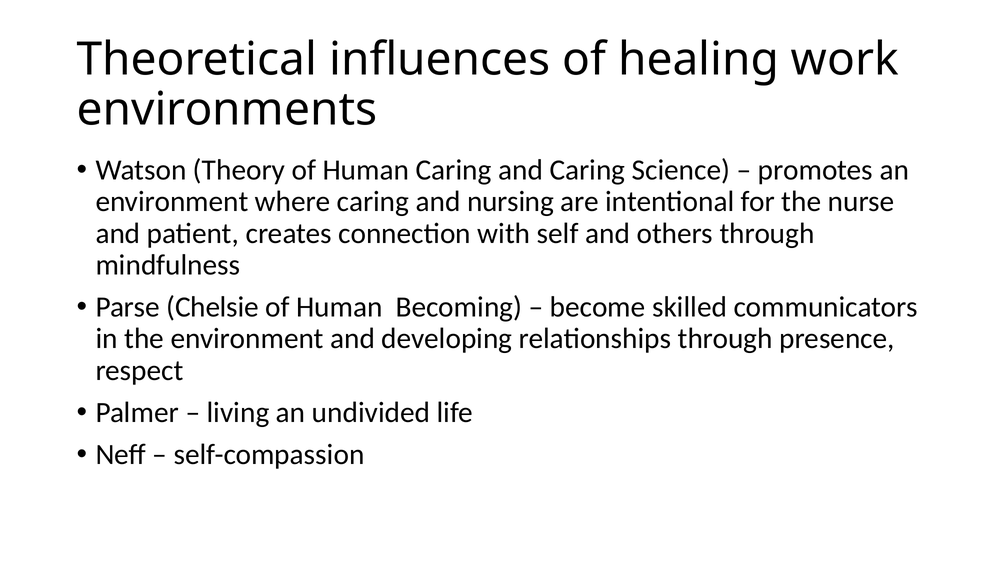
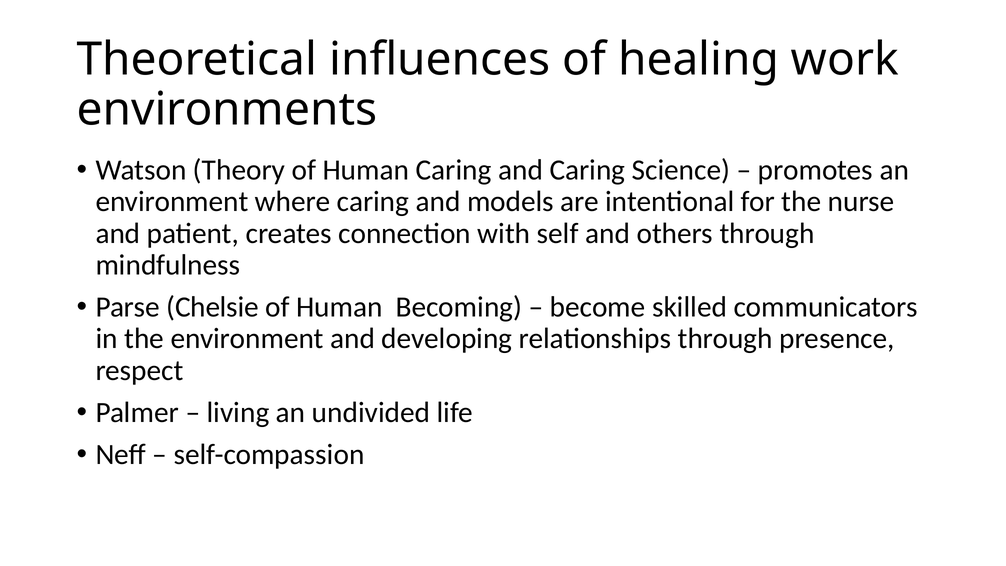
nursing: nursing -> models
